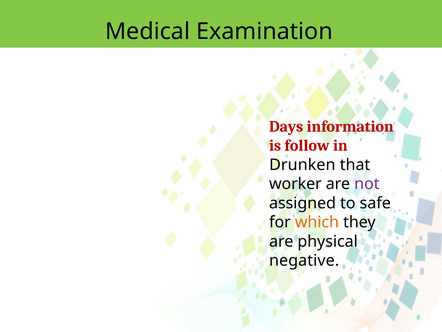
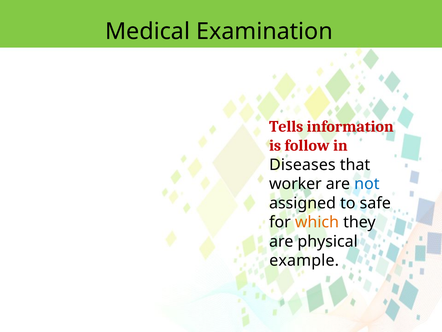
Days: Days -> Tells
Drunken: Drunken -> Diseases
not colour: purple -> blue
negative: negative -> example
